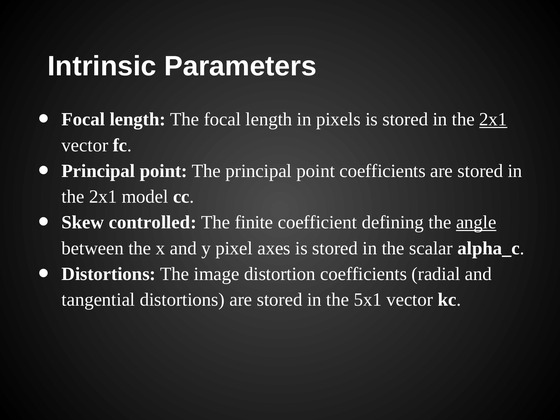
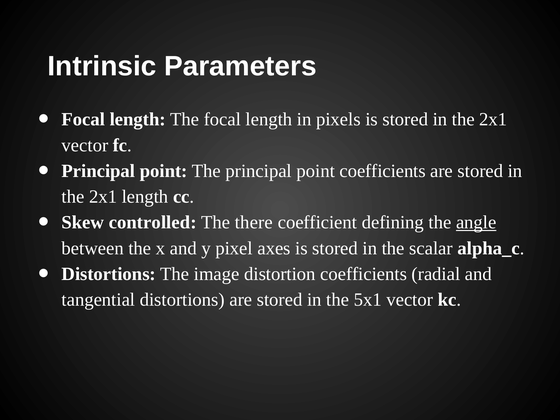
2x1 at (493, 119) underline: present -> none
2x1 model: model -> length
finite: finite -> there
